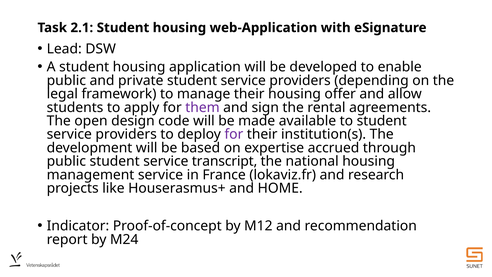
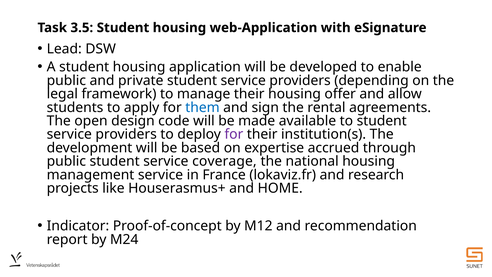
2.1: 2.1 -> 3.5
them colour: purple -> blue
transcript: transcript -> coverage
